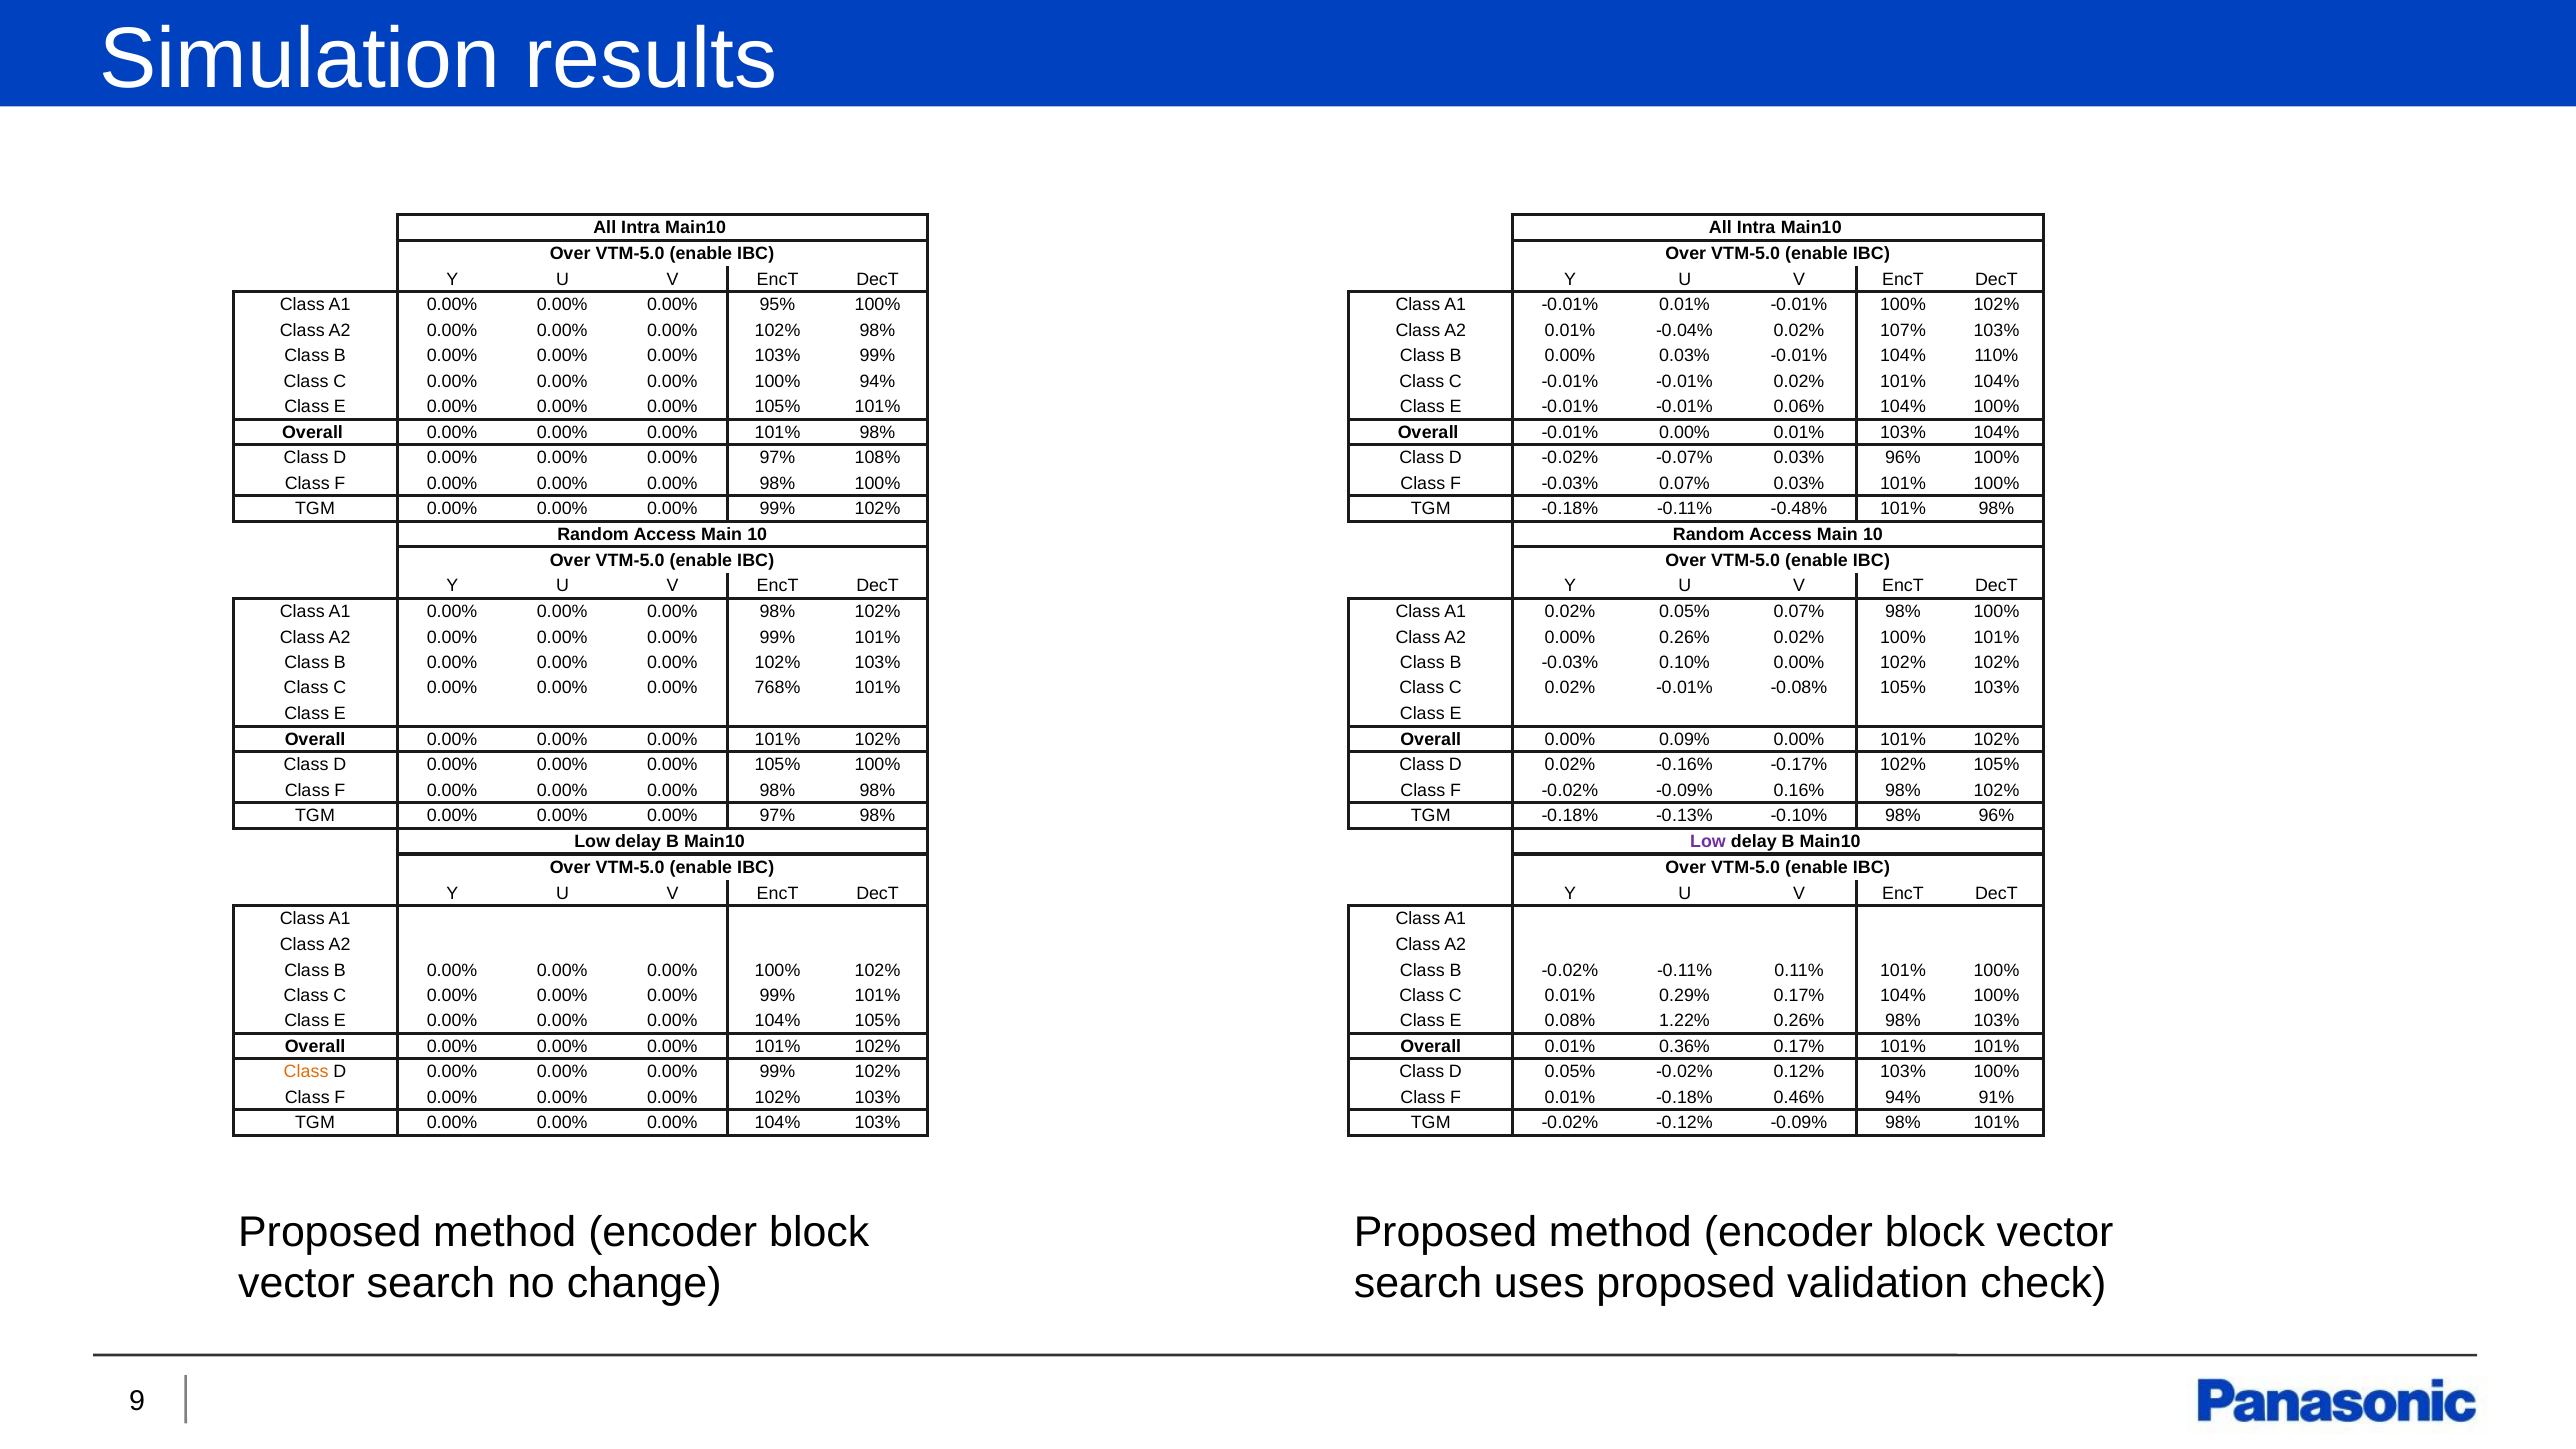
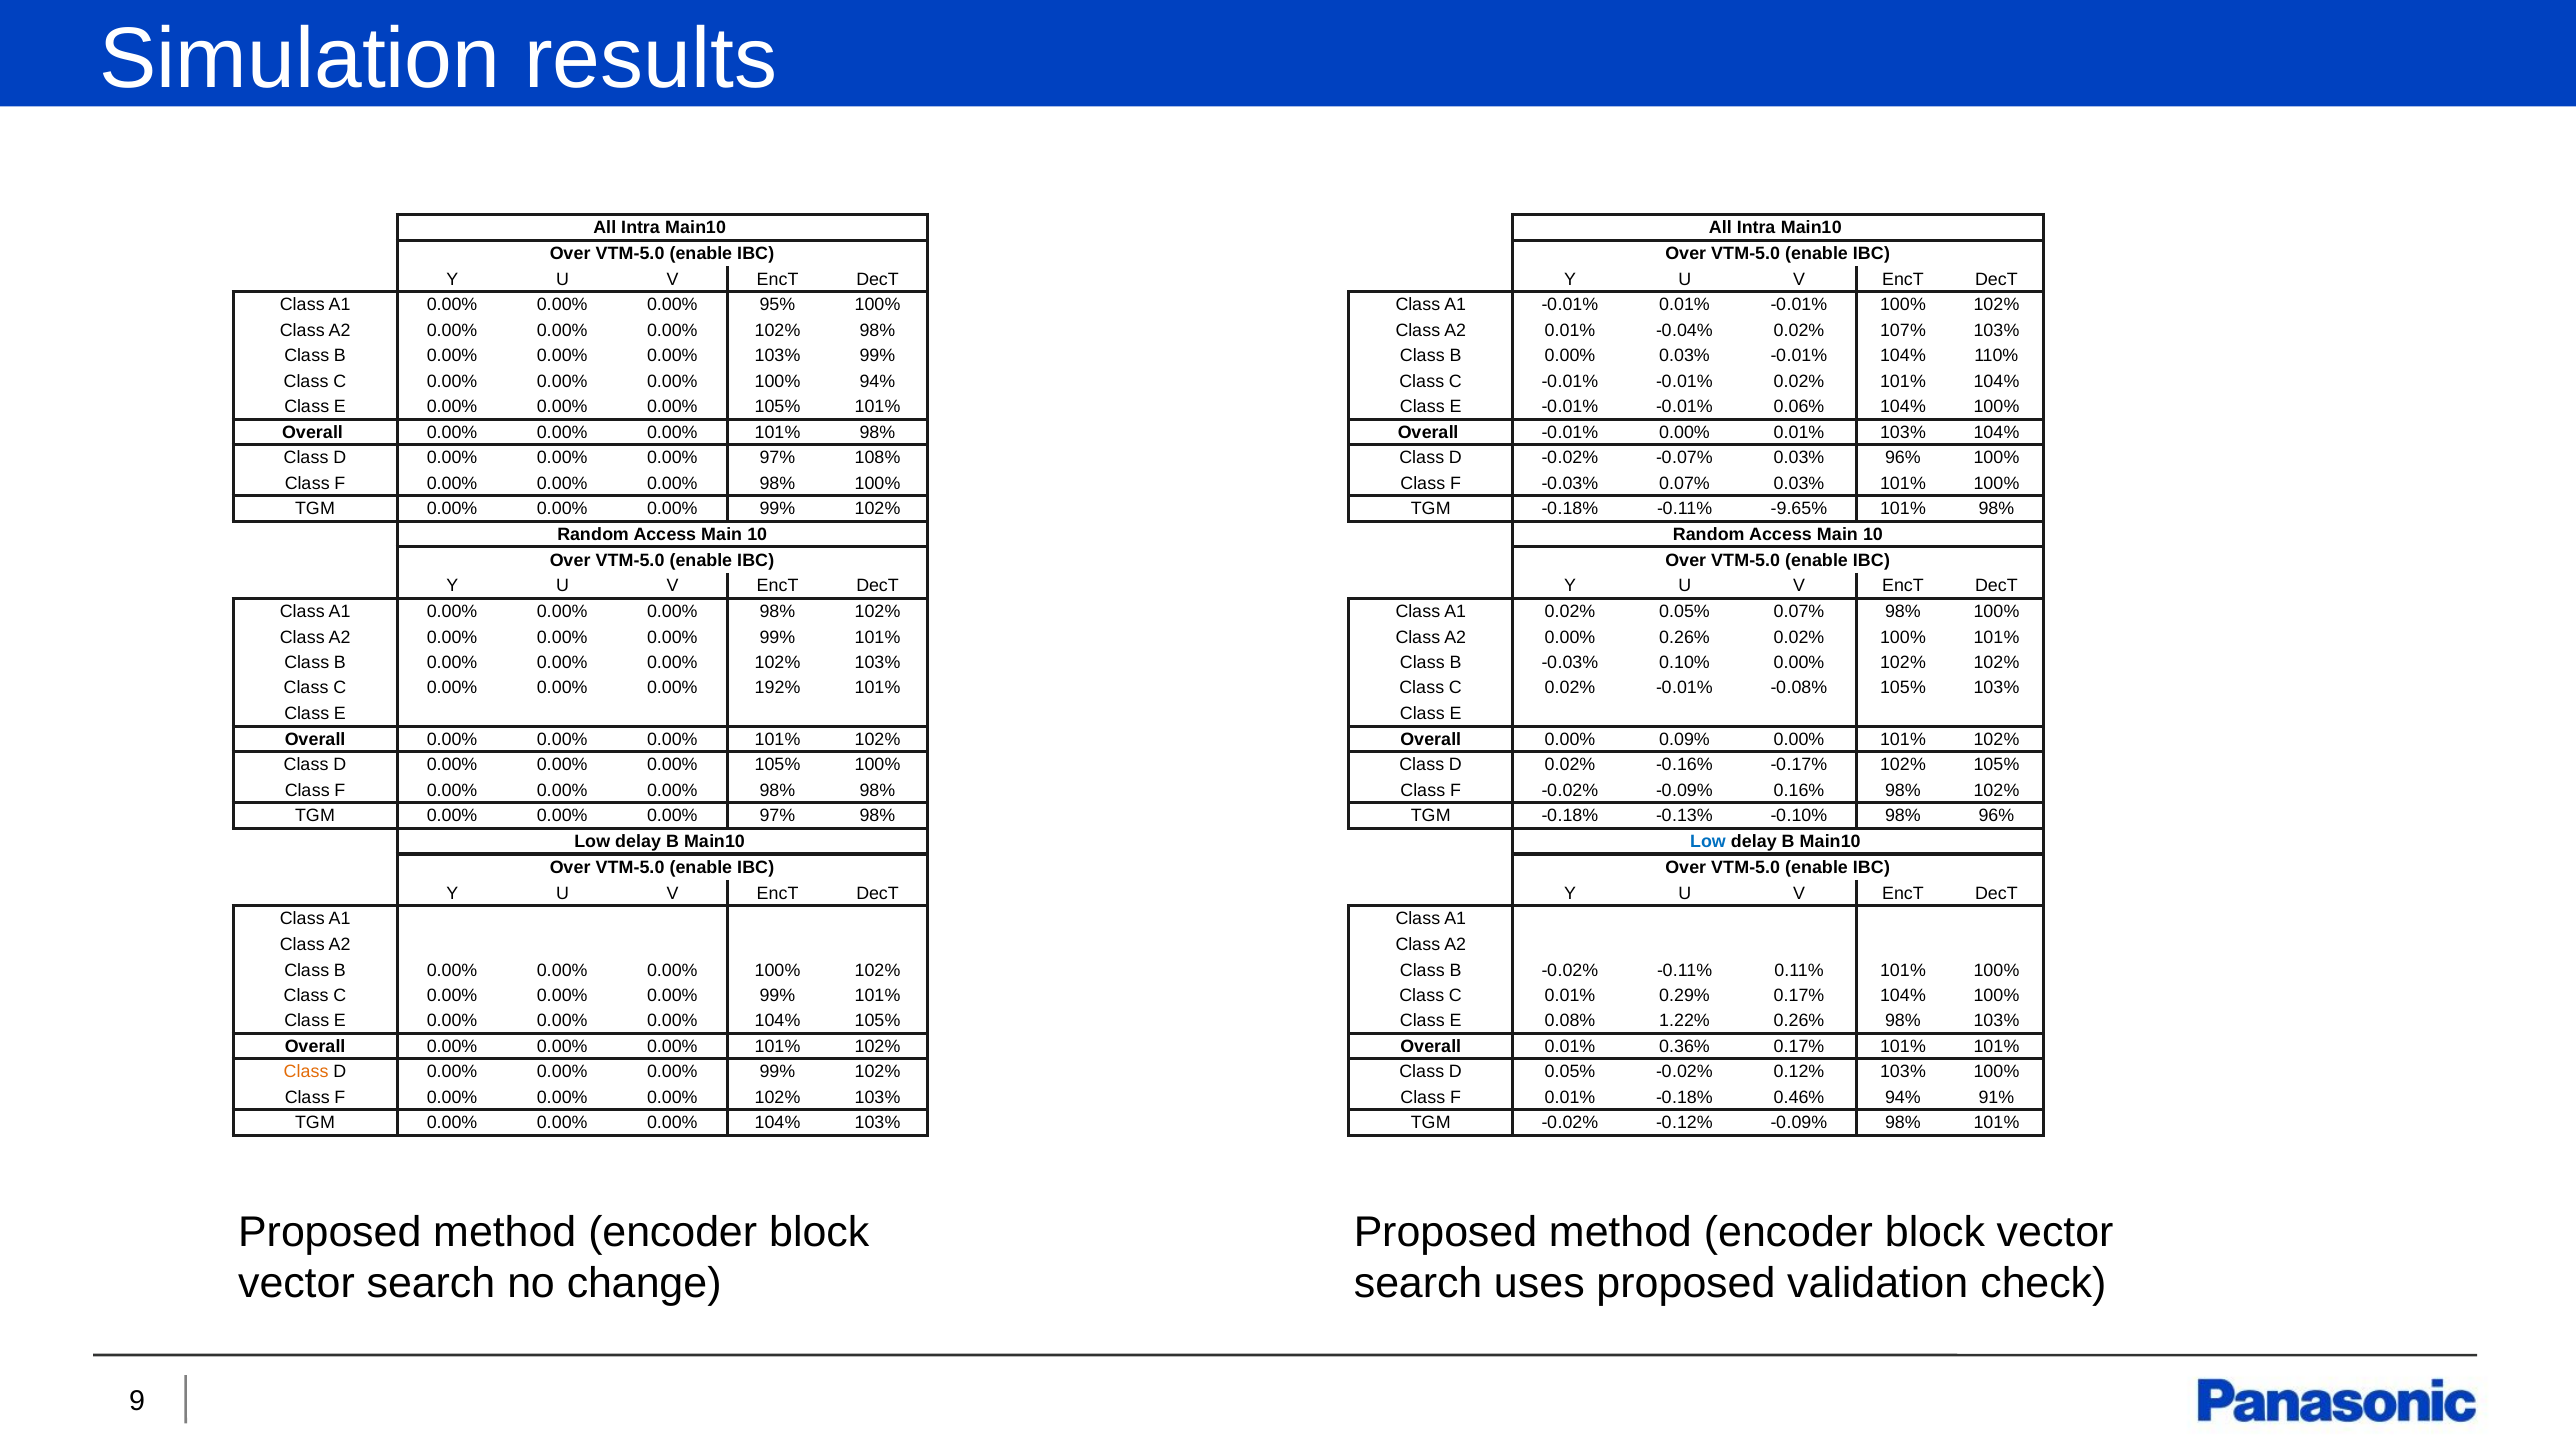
-0.48%: -0.48% -> -9.65%
768%: 768% -> 192%
Low at (1708, 841) colour: purple -> blue
